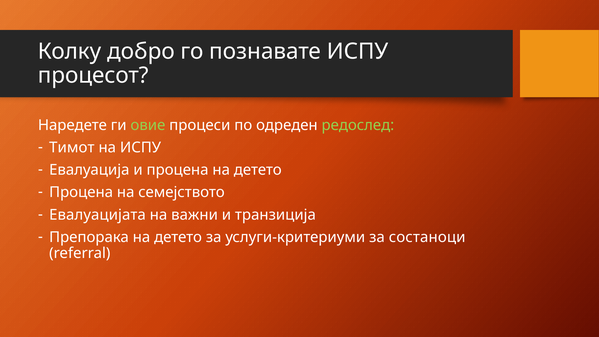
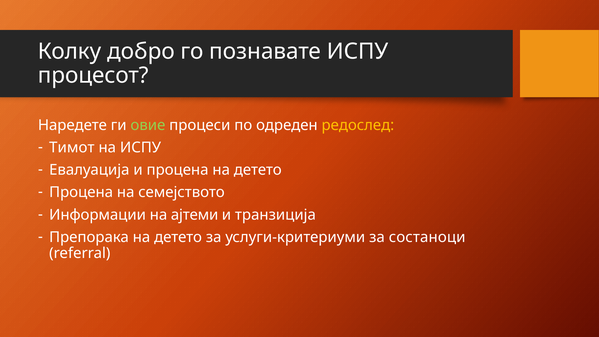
редослед colour: light green -> yellow
Евалуацијата: Евалуацијата -> Информации
важни: важни -> ајтеми
